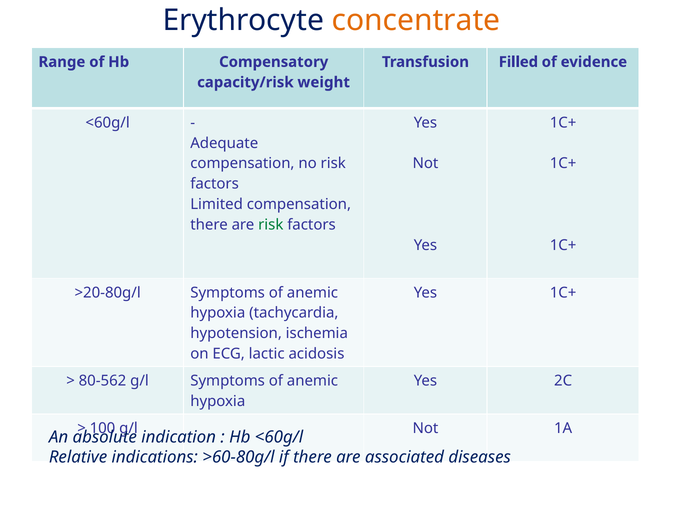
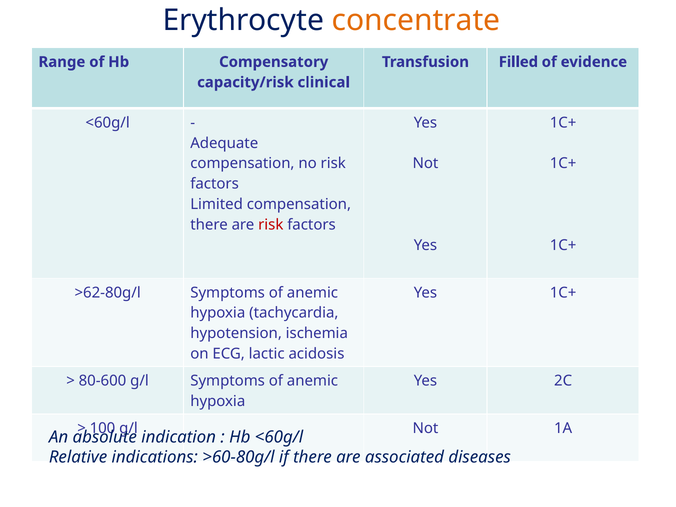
weight: weight -> clinical
risk at (271, 225) colour: green -> red
>20-80g/l: >20-80g/l -> >62-80g/l
80-562: 80-562 -> 80-600
